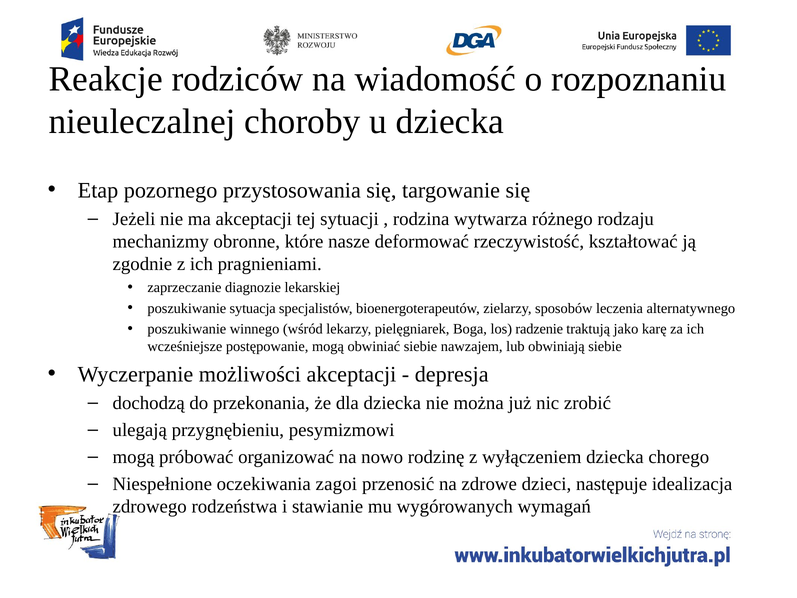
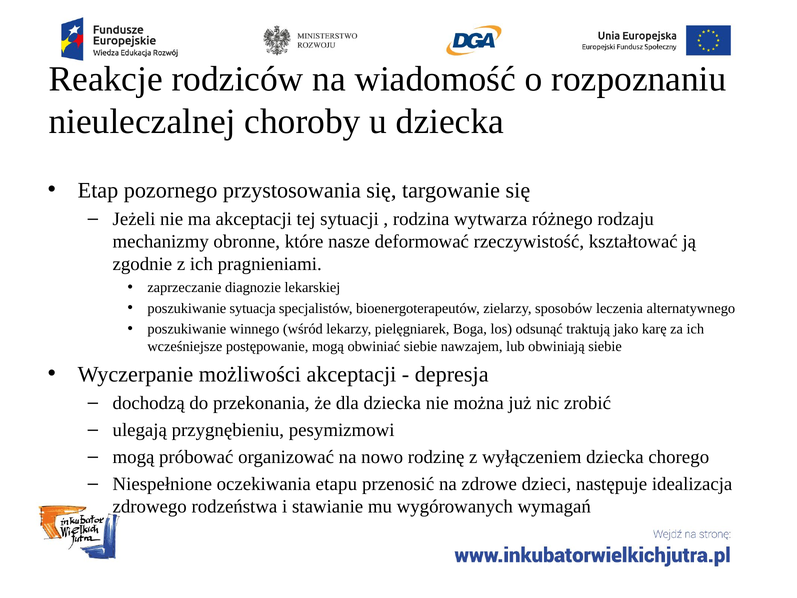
radzenie: radzenie -> odsunąć
zagoi: zagoi -> etapu
